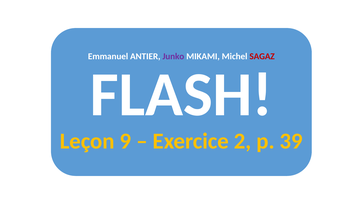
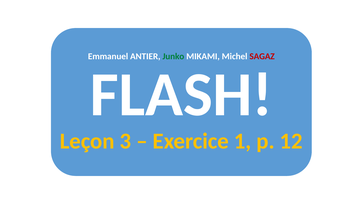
Junko colour: purple -> green
9: 9 -> 3
2: 2 -> 1
39: 39 -> 12
